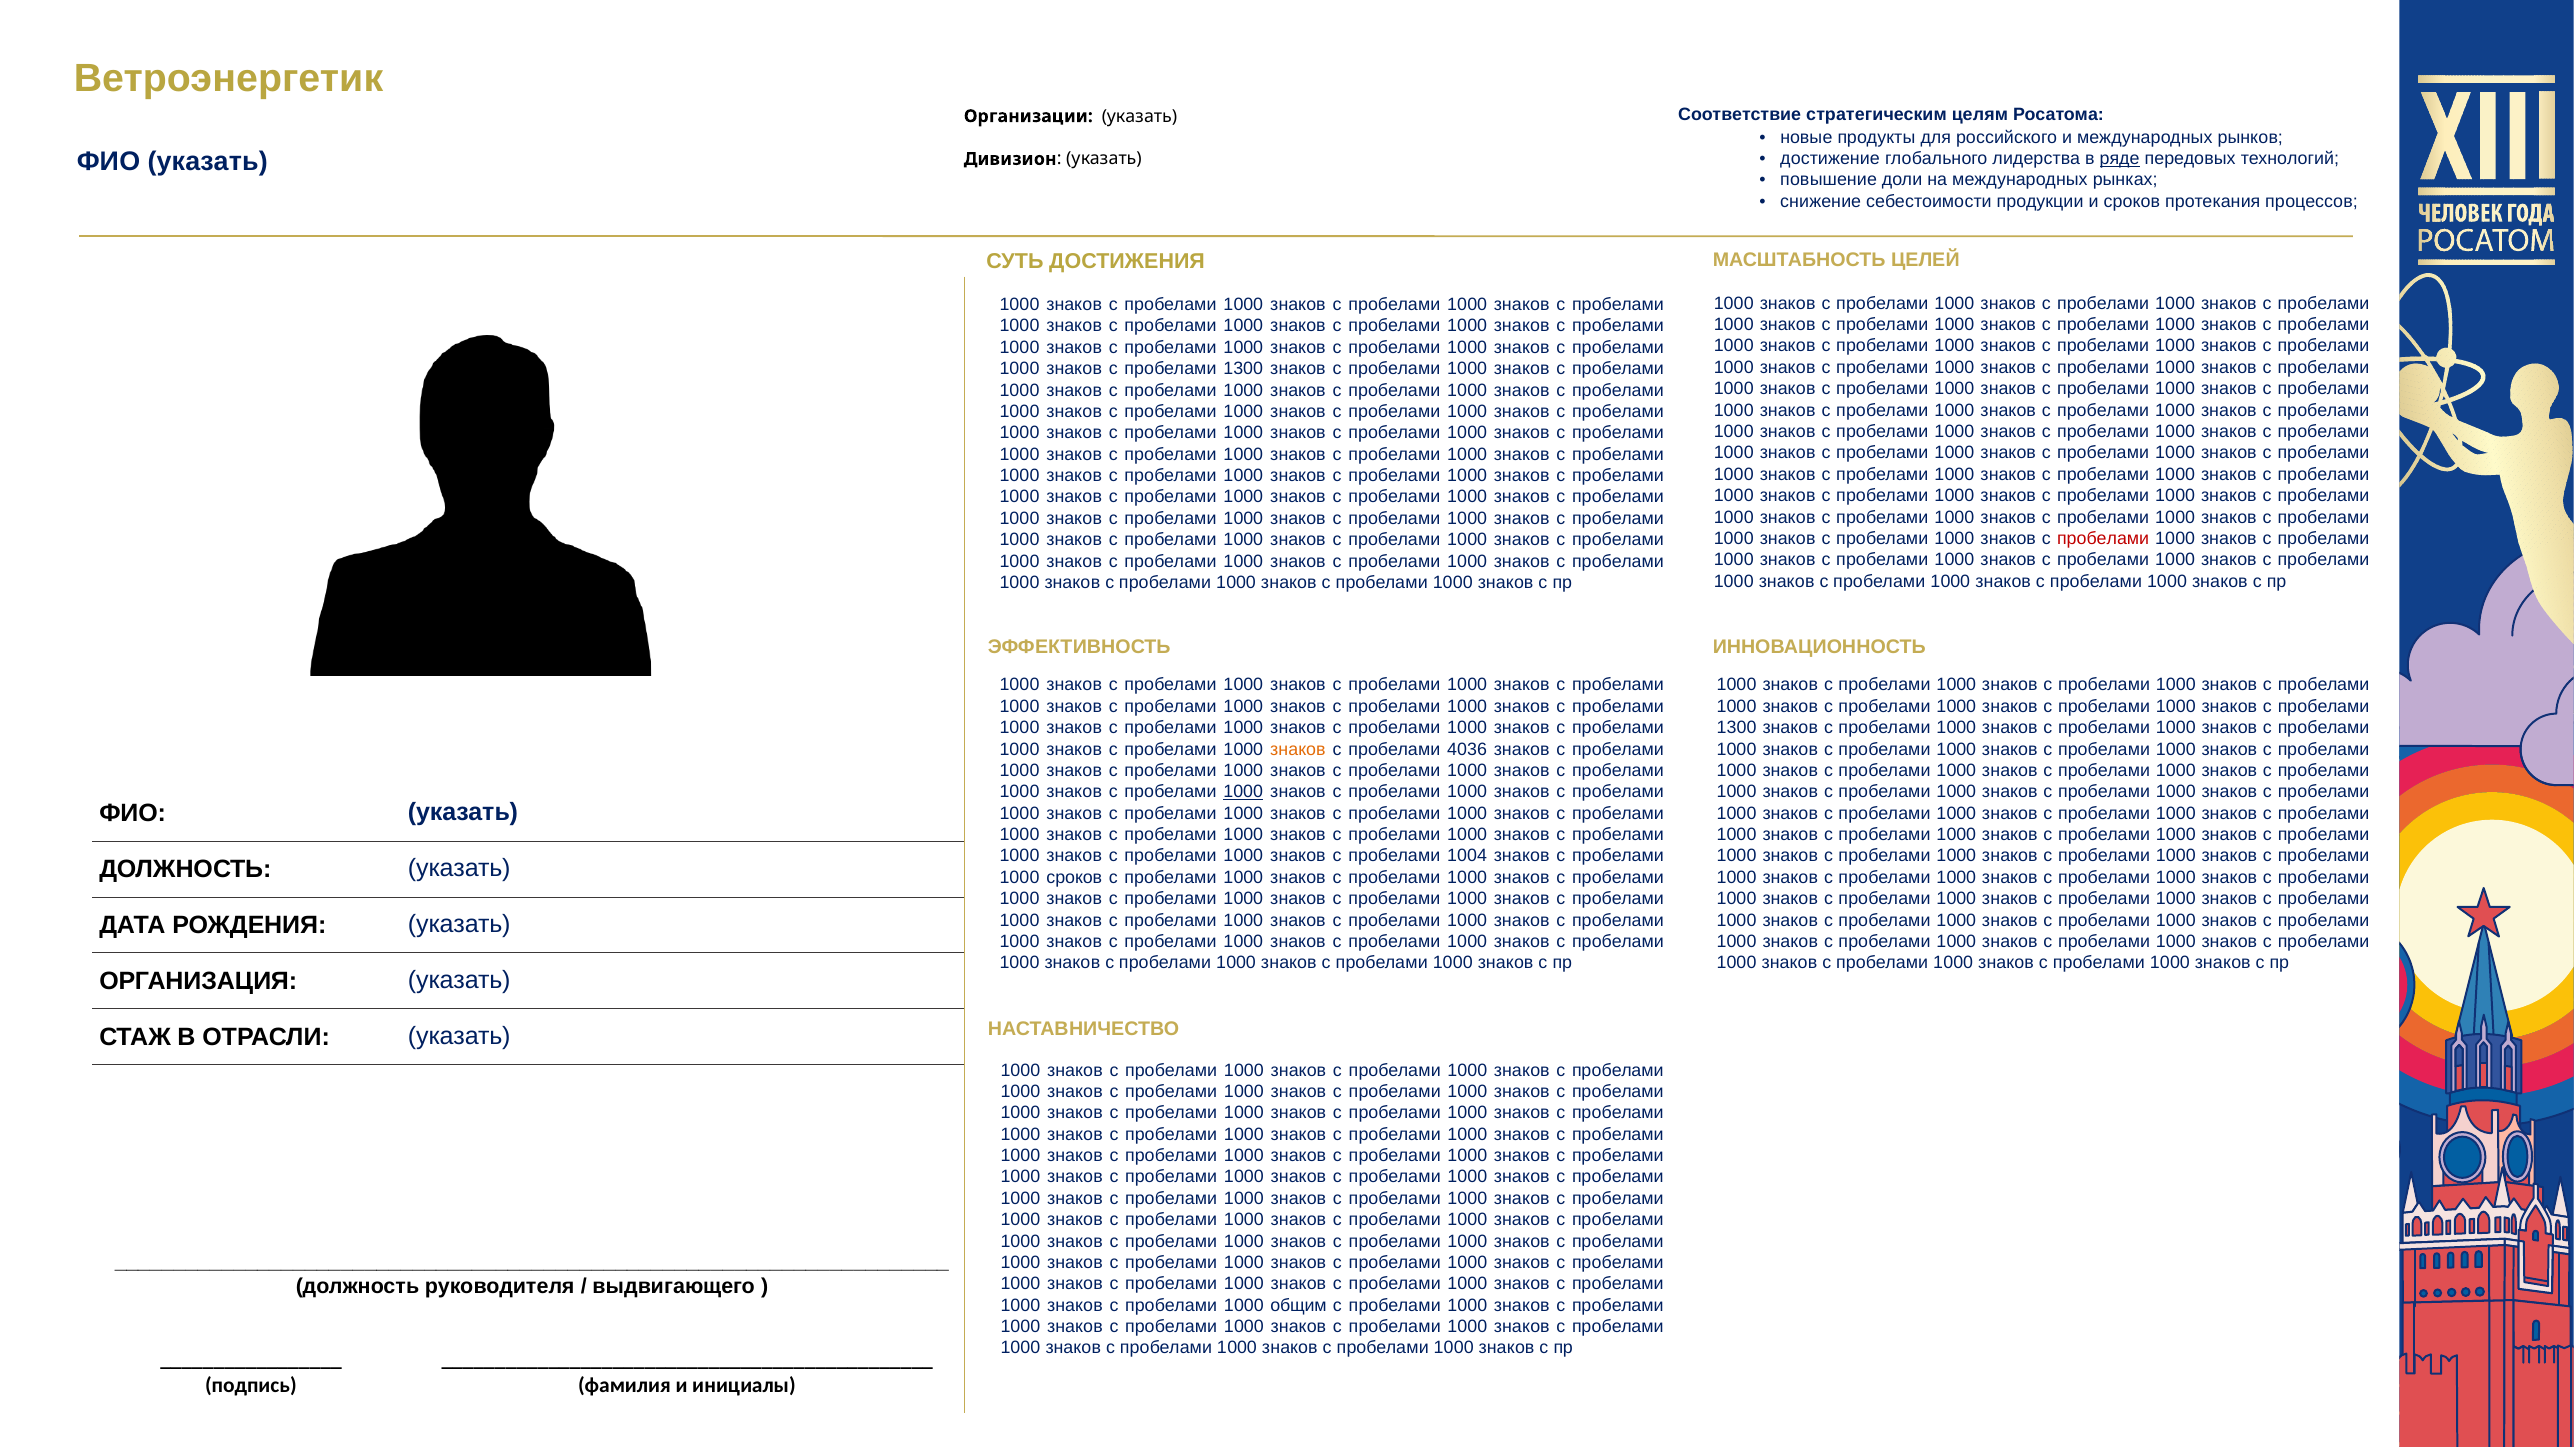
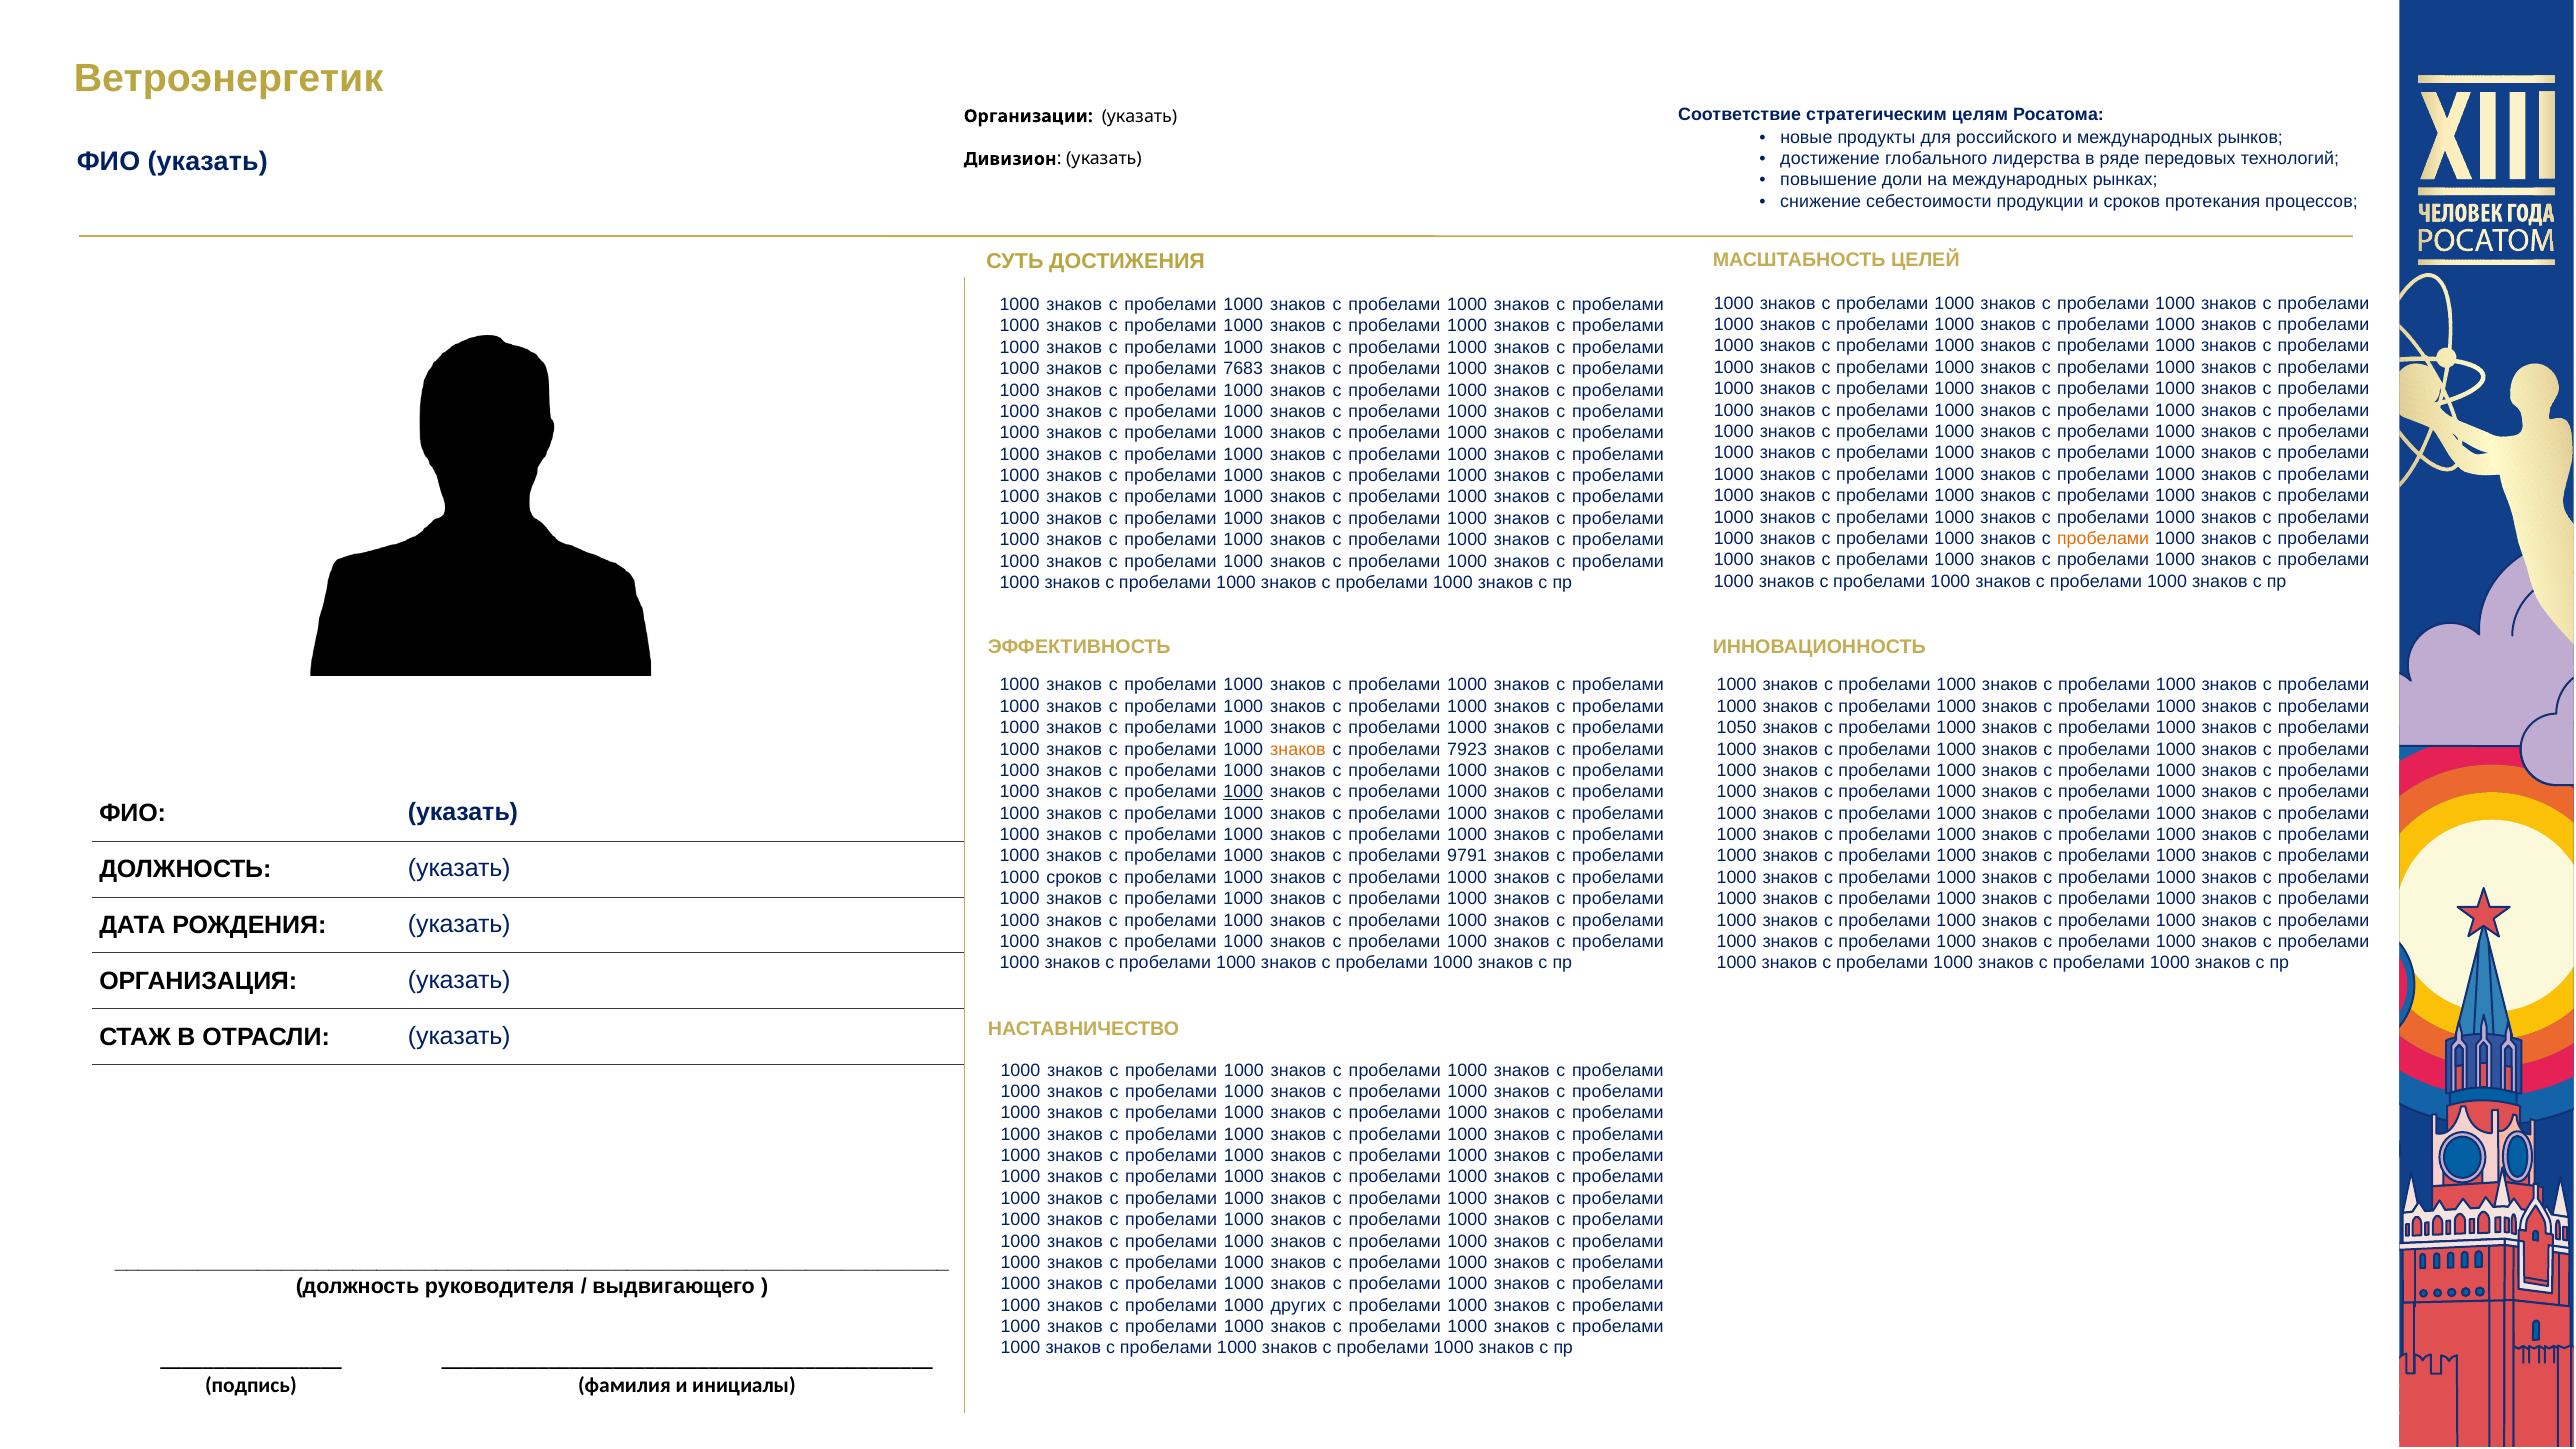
ряде underline: present -> none
1300 at (1243, 369): 1300 -> 7683
пробелами at (2103, 539) colour: red -> orange
1300 at (1737, 728): 1300 -> 1050
4036: 4036 -> 7923
1004: 1004 -> 9791
общим: общим -> других
